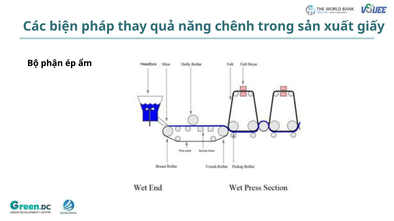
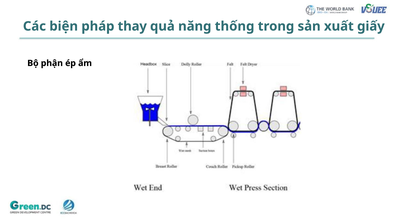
chênh: chênh -> thống
